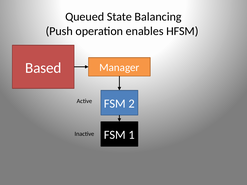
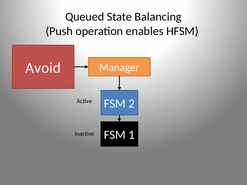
Based: Based -> Avoid
